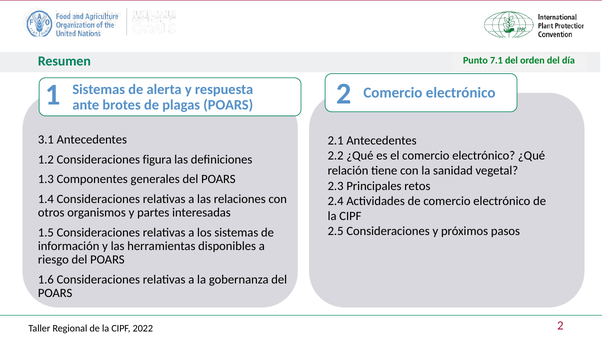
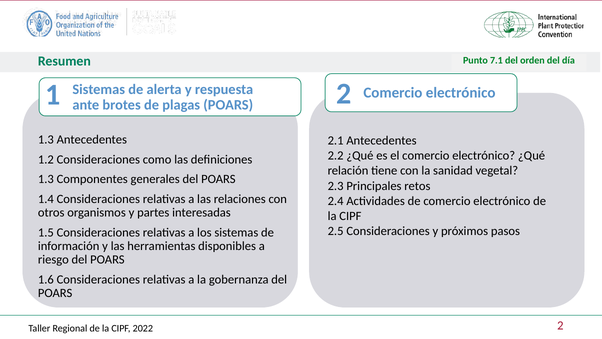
3.1 at (46, 139): 3.1 -> 1.3
figura: figura -> como
